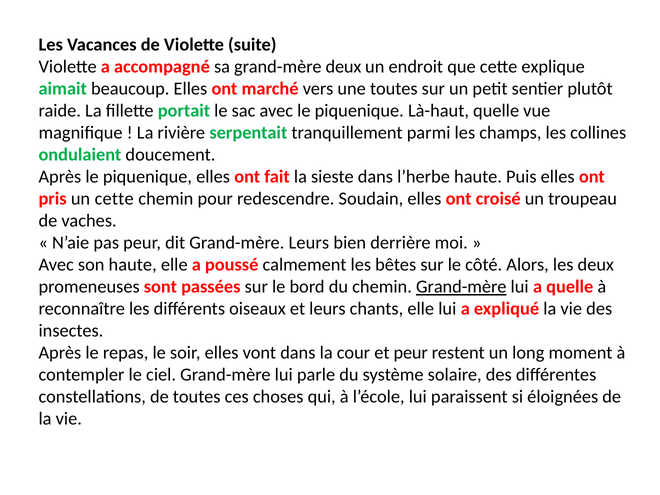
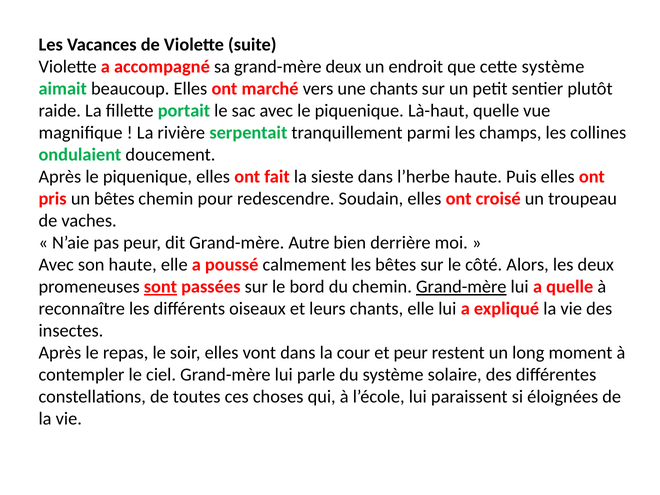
cette explique: explique -> système
une toutes: toutes -> chants
un cette: cette -> bêtes
Grand-mère Leurs: Leurs -> Autre
sont underline: none -> present
